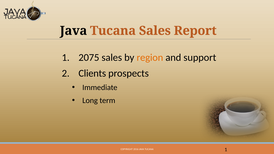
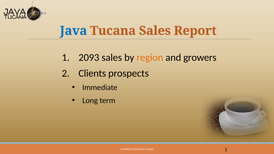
Java at (73, 31) colour: black -> blue
2075: 2075 -> 2093
support: support -> growers
